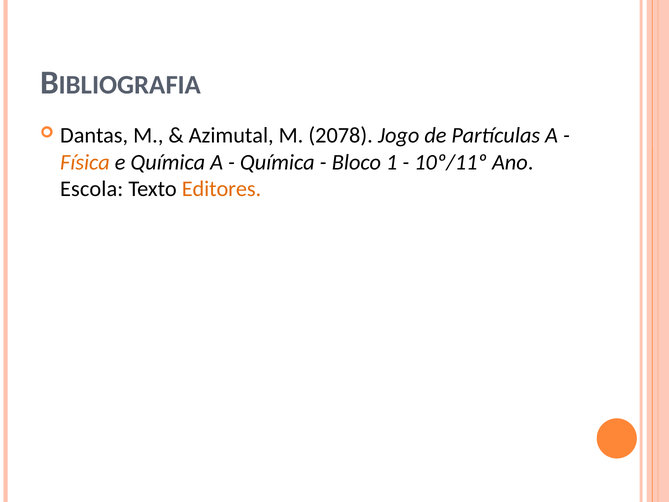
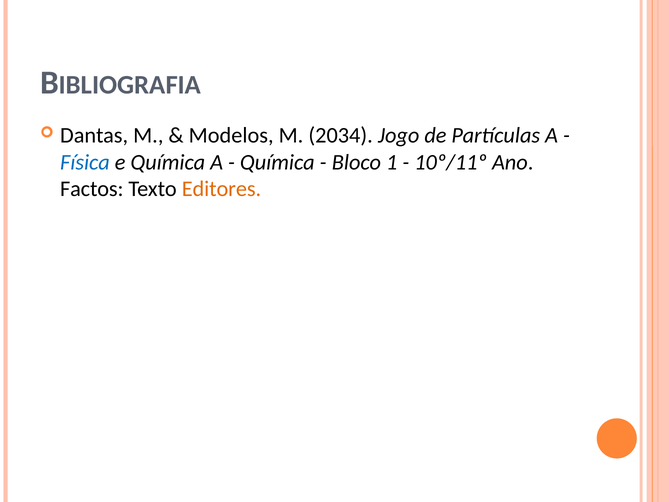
Azimutal: Azimutal -> Modelos
2078: 2078 -> 2034
Física colour: orange -> blue
Escola: Escola -> Factos
